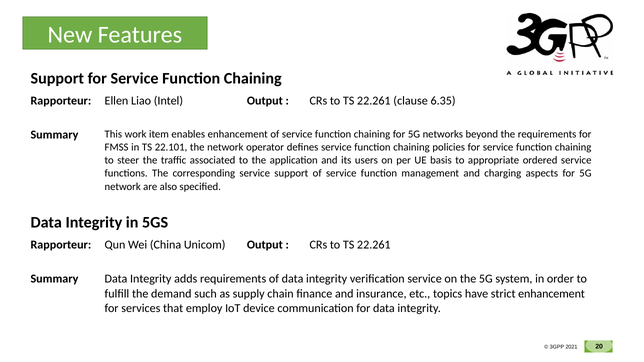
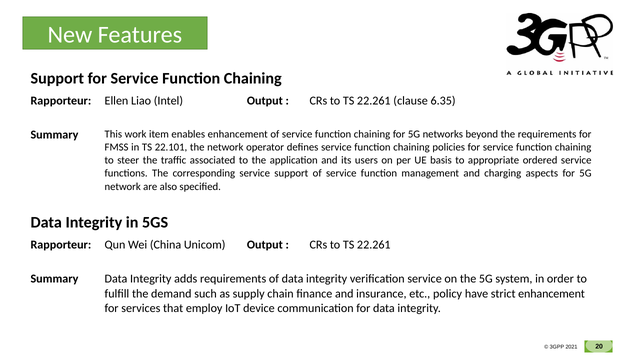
topics: topics -> policy
